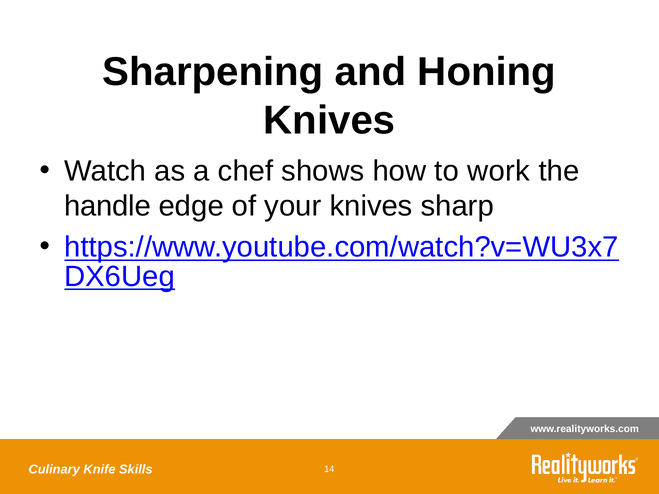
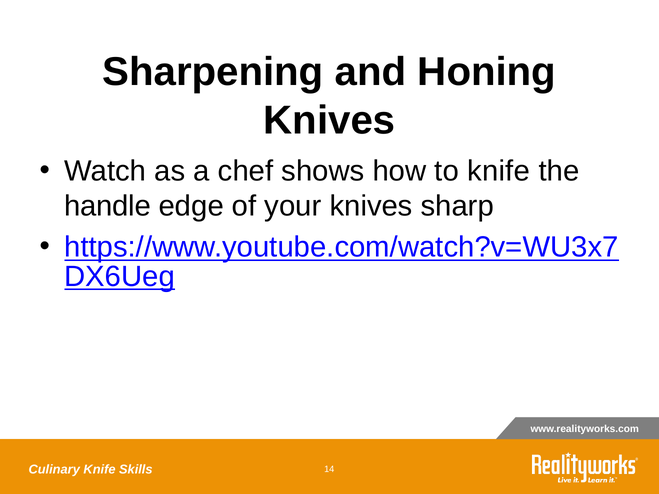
to work: work -> knife
